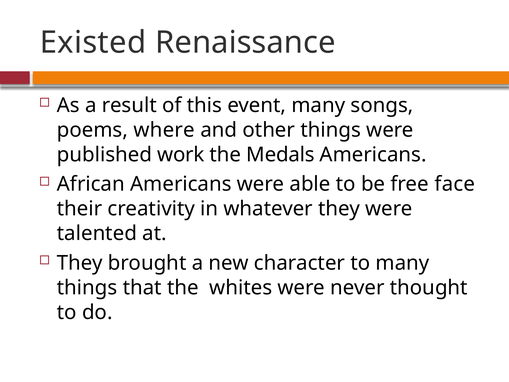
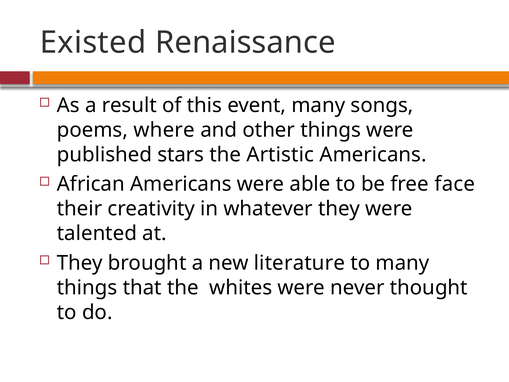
work: work -> stars
Medals: Medals -> Artistic
character: character -> literature
